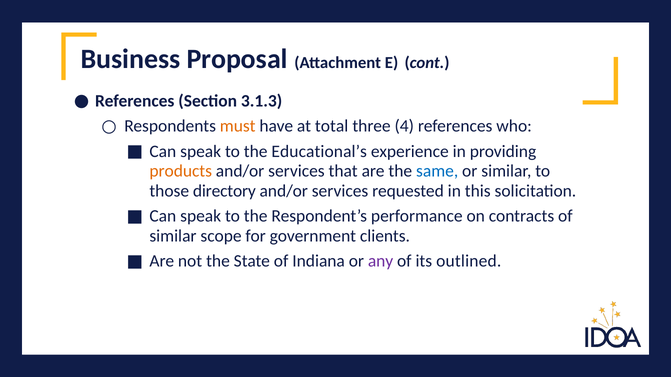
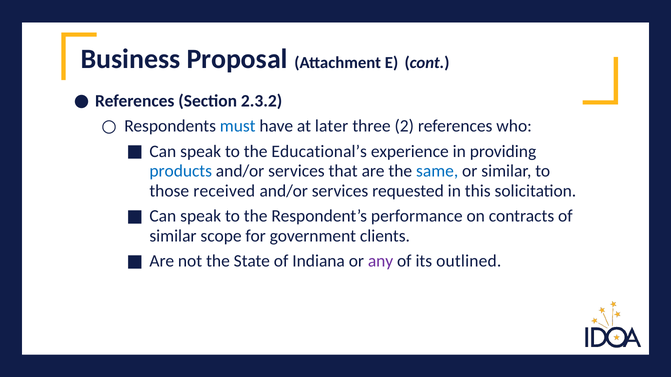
3.1.3: 3.1.3 -> 2.3.2
must colour: orange -> blue
total: total -> later
4: 4 -> 2
products colour: orange -> blue
directory: directory -> received
